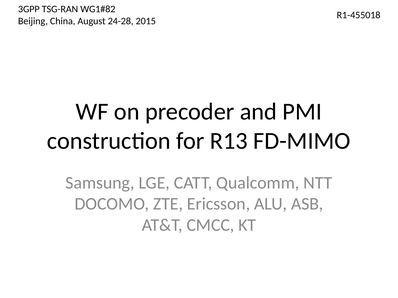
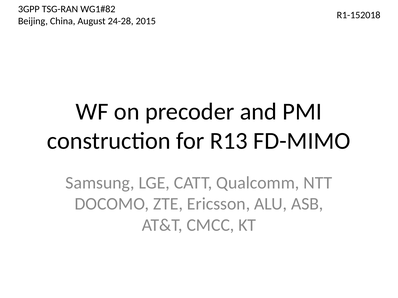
R1-455018: R1-455018 -> R1-152018
